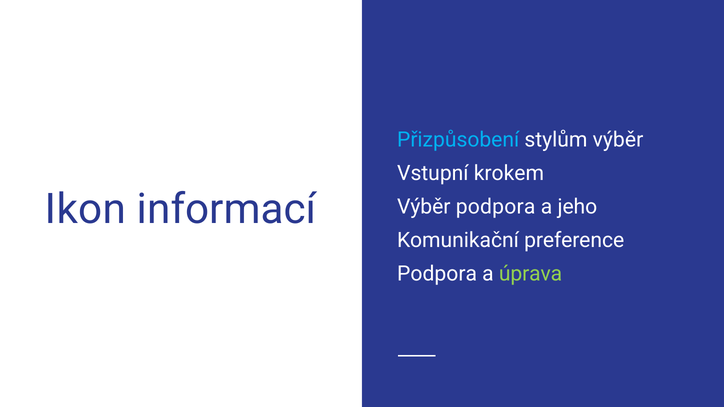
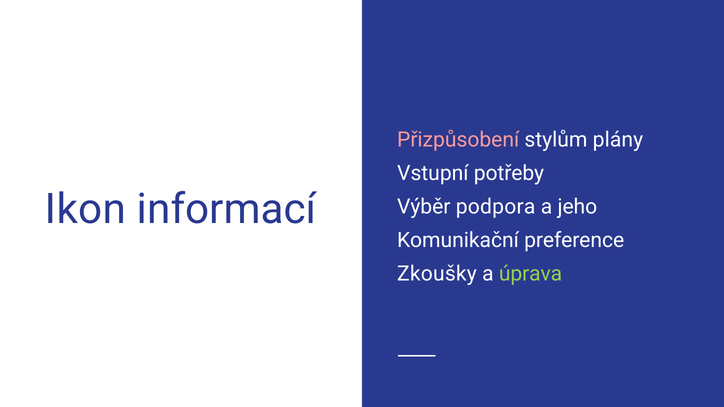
Přizpůsobení colour: light blue -> pink
stylům výběr: výběr -> plány
krokem: krokem -> potřeby
Podpora at (437, 274): Podpora -> Zkoušky
